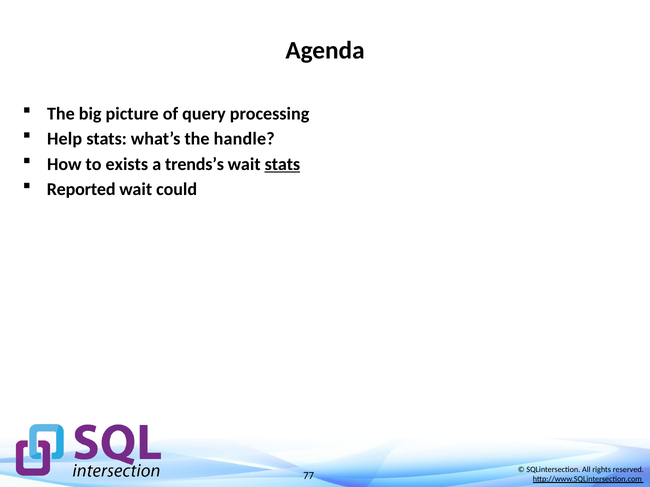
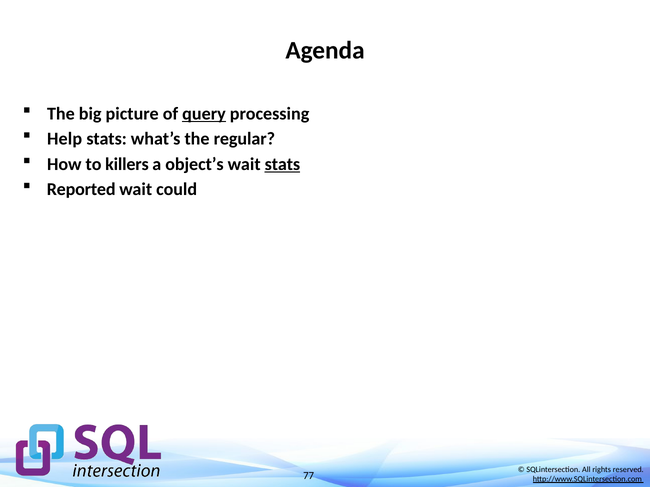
query underline: none -> present
handle: handle -> regular
exists: exists -> killers
trends’s: trends’s -> object’s
